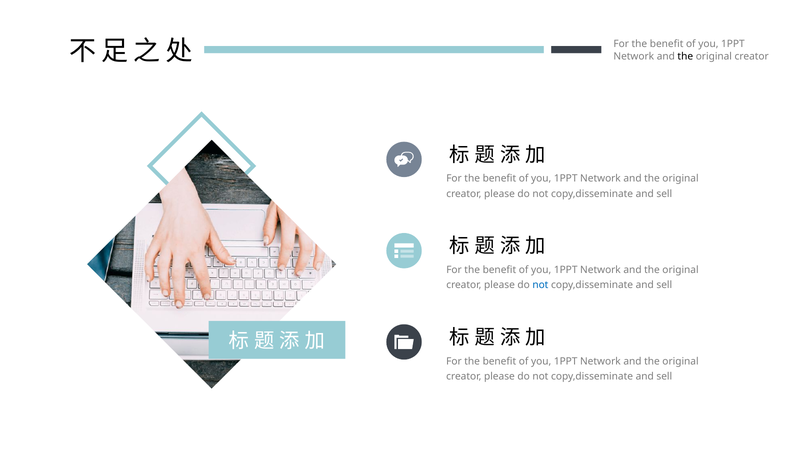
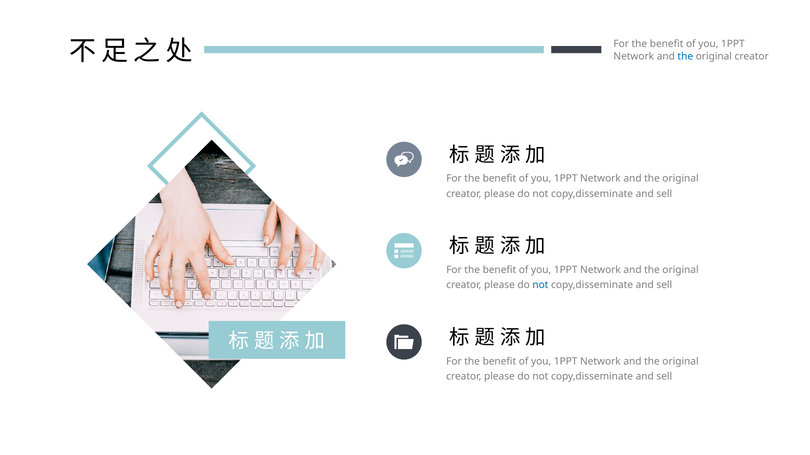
the at (685, 56) colour: black -> blue
